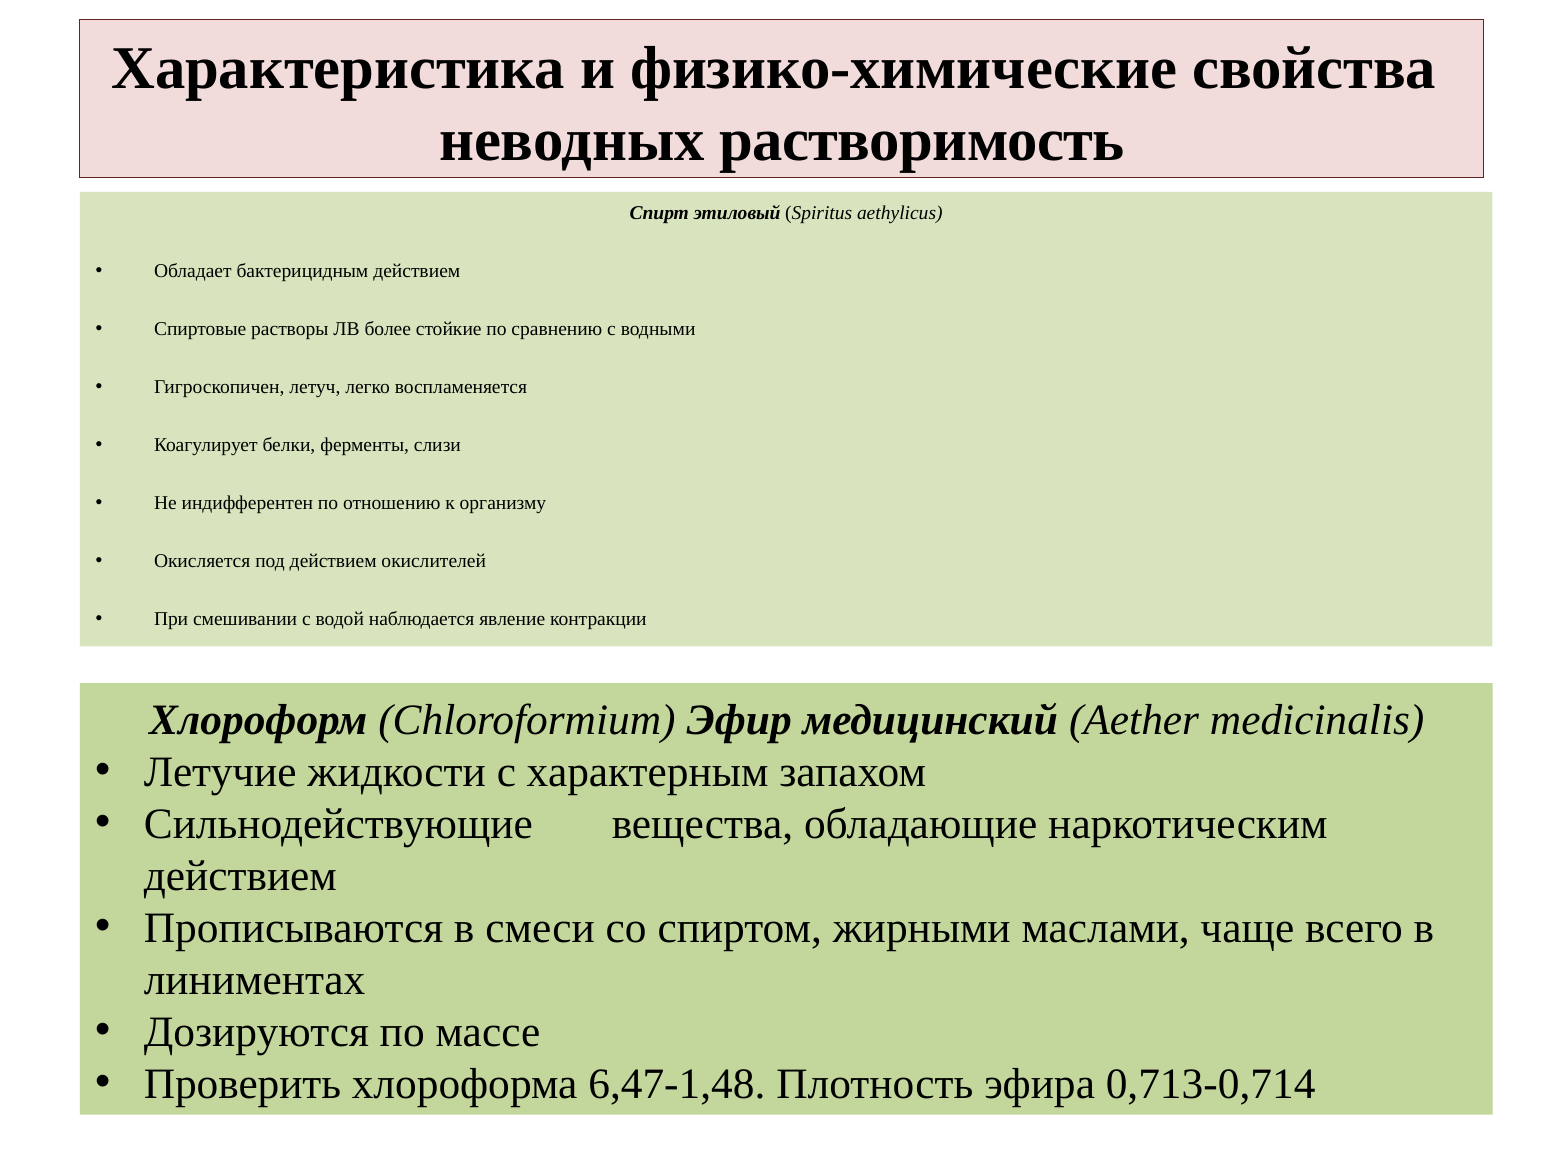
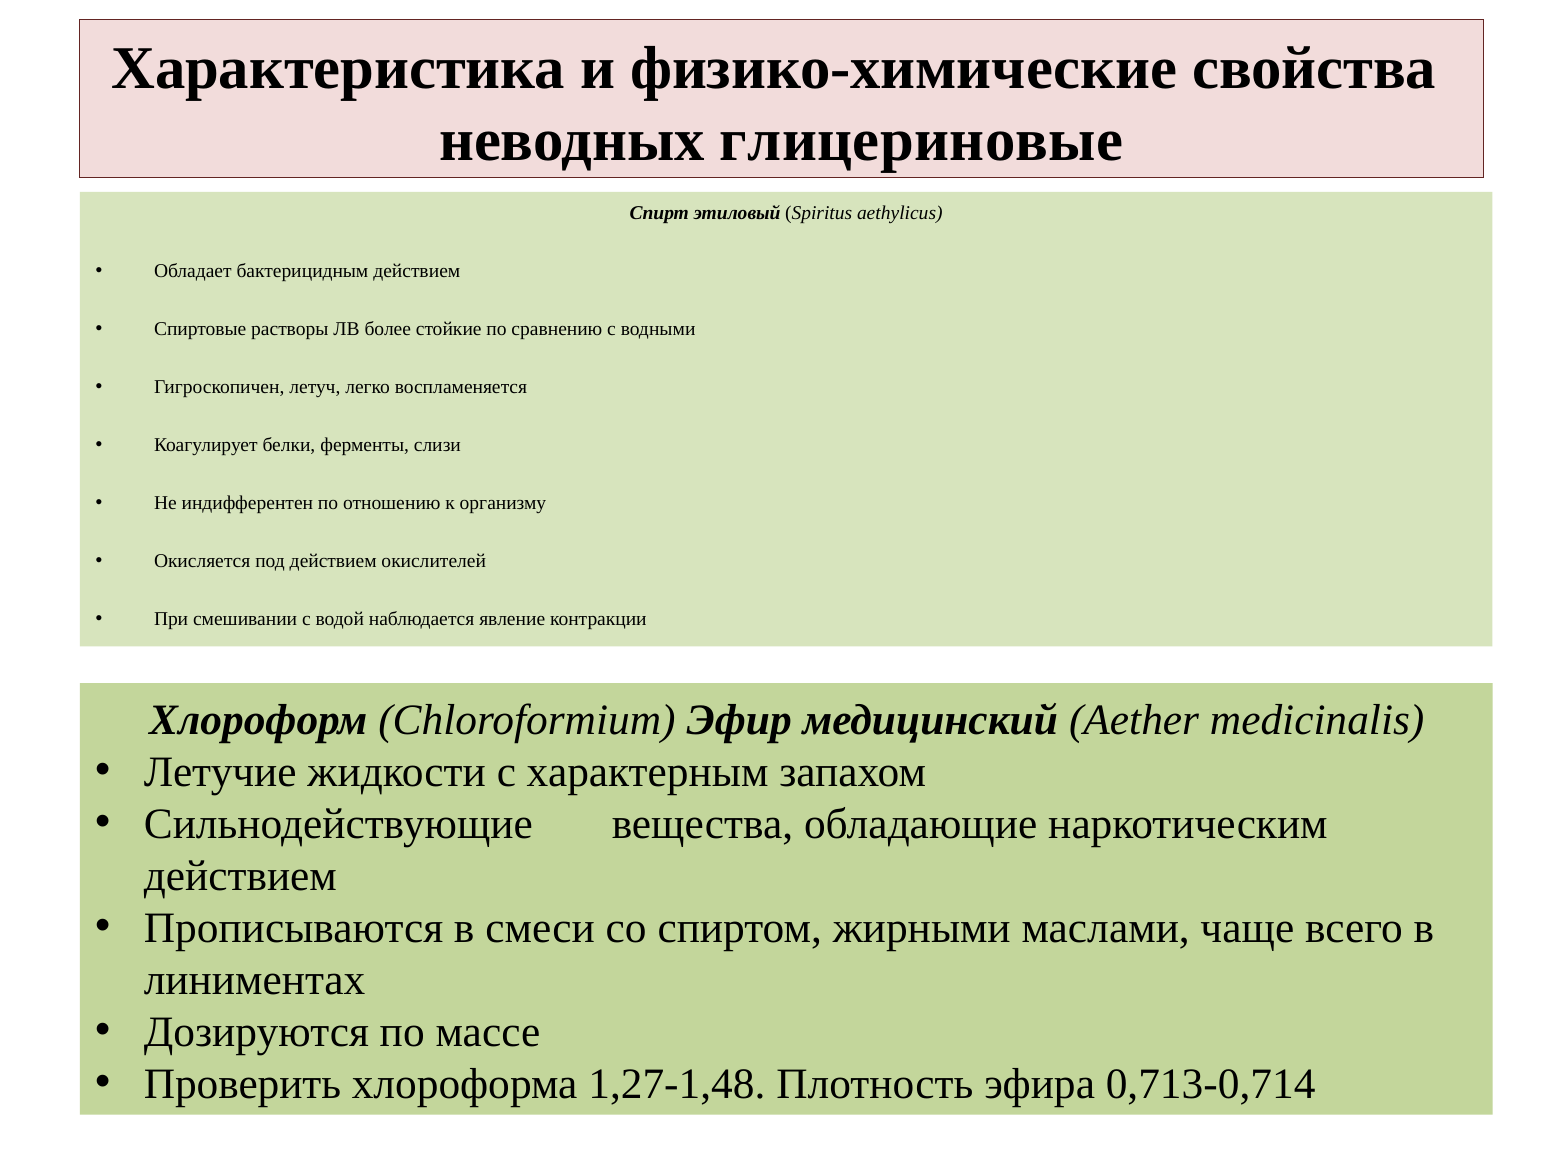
растворимость: растворимость -> глицериновые
6,47-1,48: 6,47-1,48 -> 1,27-1,48
